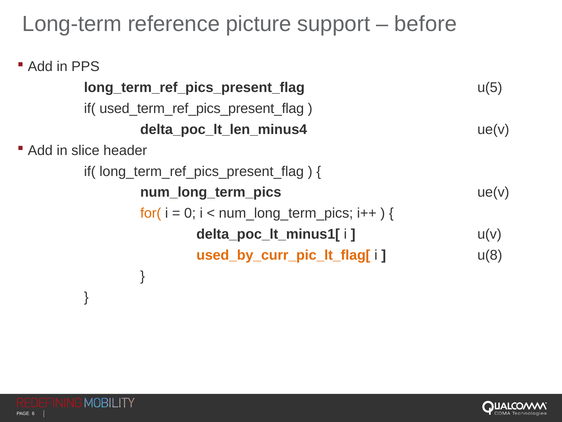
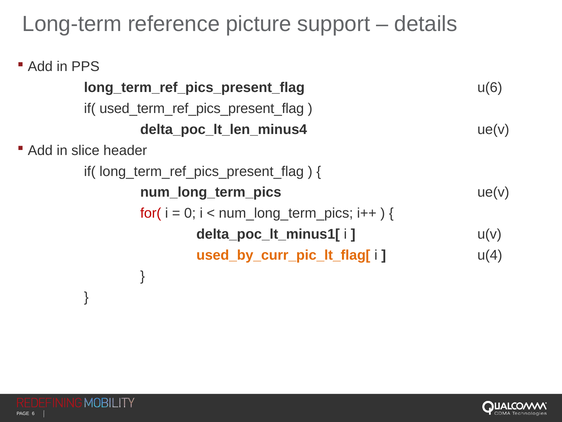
before: before -> details
u(5: u(5 -> u(6
for( colour: orange -> red
u(8: u(8 -> u(4
